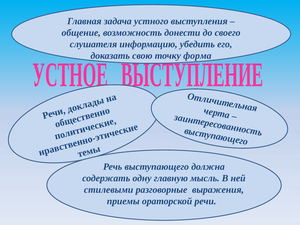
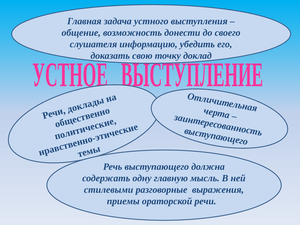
форма: форма -> доклад
